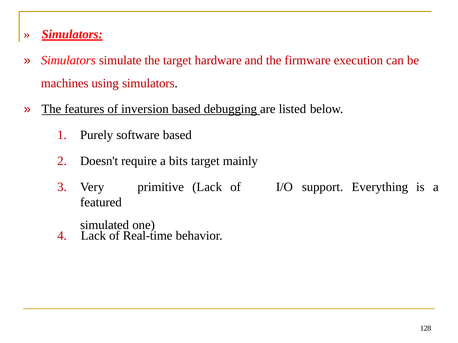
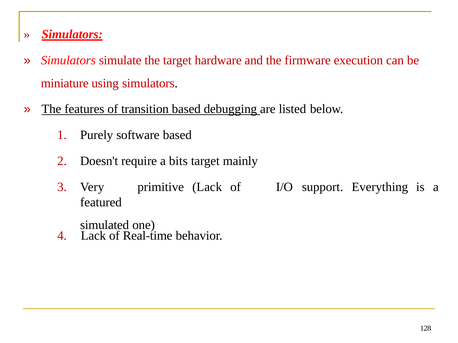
machines: machines -> miniature
inversion: inversion -> transition
